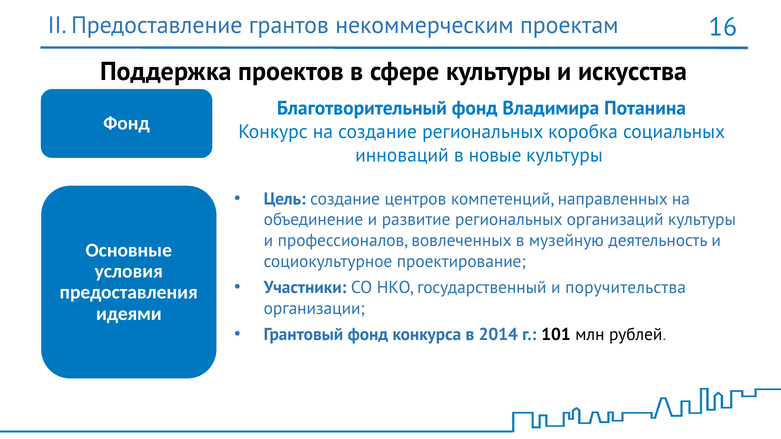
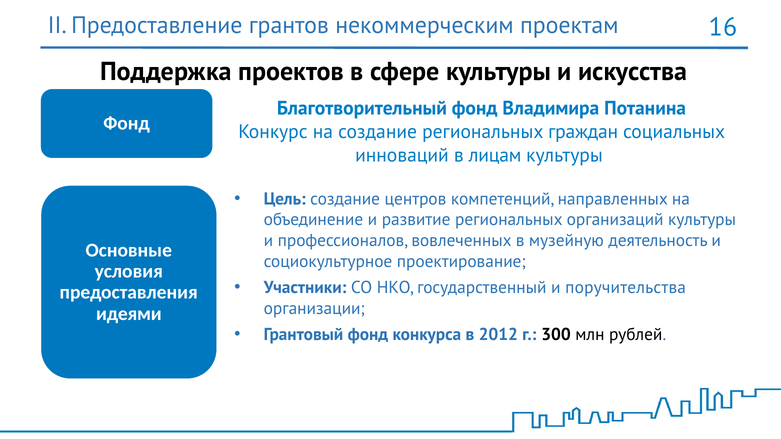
коробка: коробка -> граждан
новые: новые -> лицам
2014: 2014 -> 2012
101: 101 -> 300
